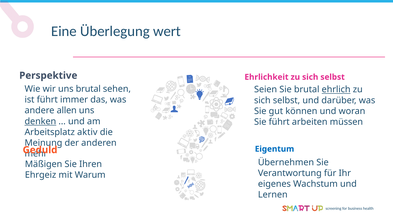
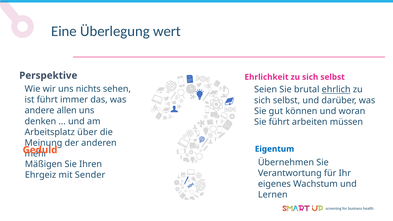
uns brutal: brutal -> nichts
denken underline: present -> none
aktiv: aktiv -> über
Warum: Warum -> Sender
